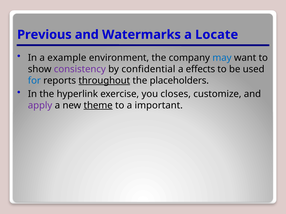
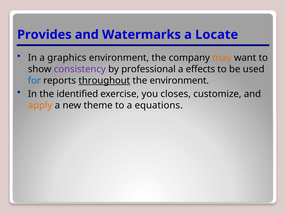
Previous: Previous -> Provides
example: example -> graphics
may colour: blue -> orange
confidential: confidential -> professional
the placeholders: placeholders -> environment
hyperlink: hyperlink -> identified
apply colour: purple -> orange
theme underline: present -> none
important: important -> equations
